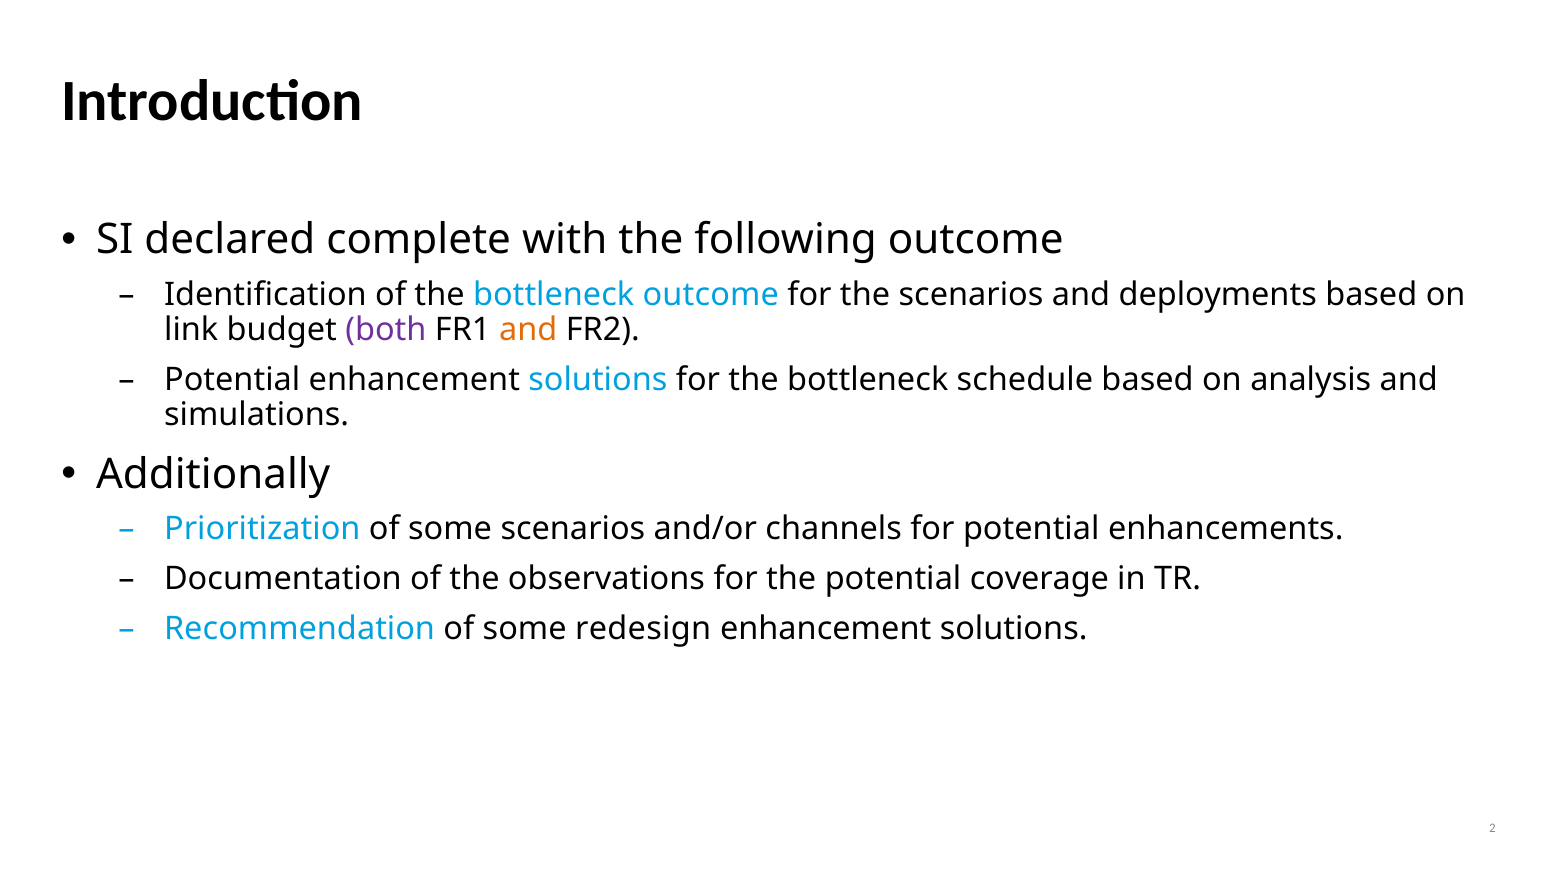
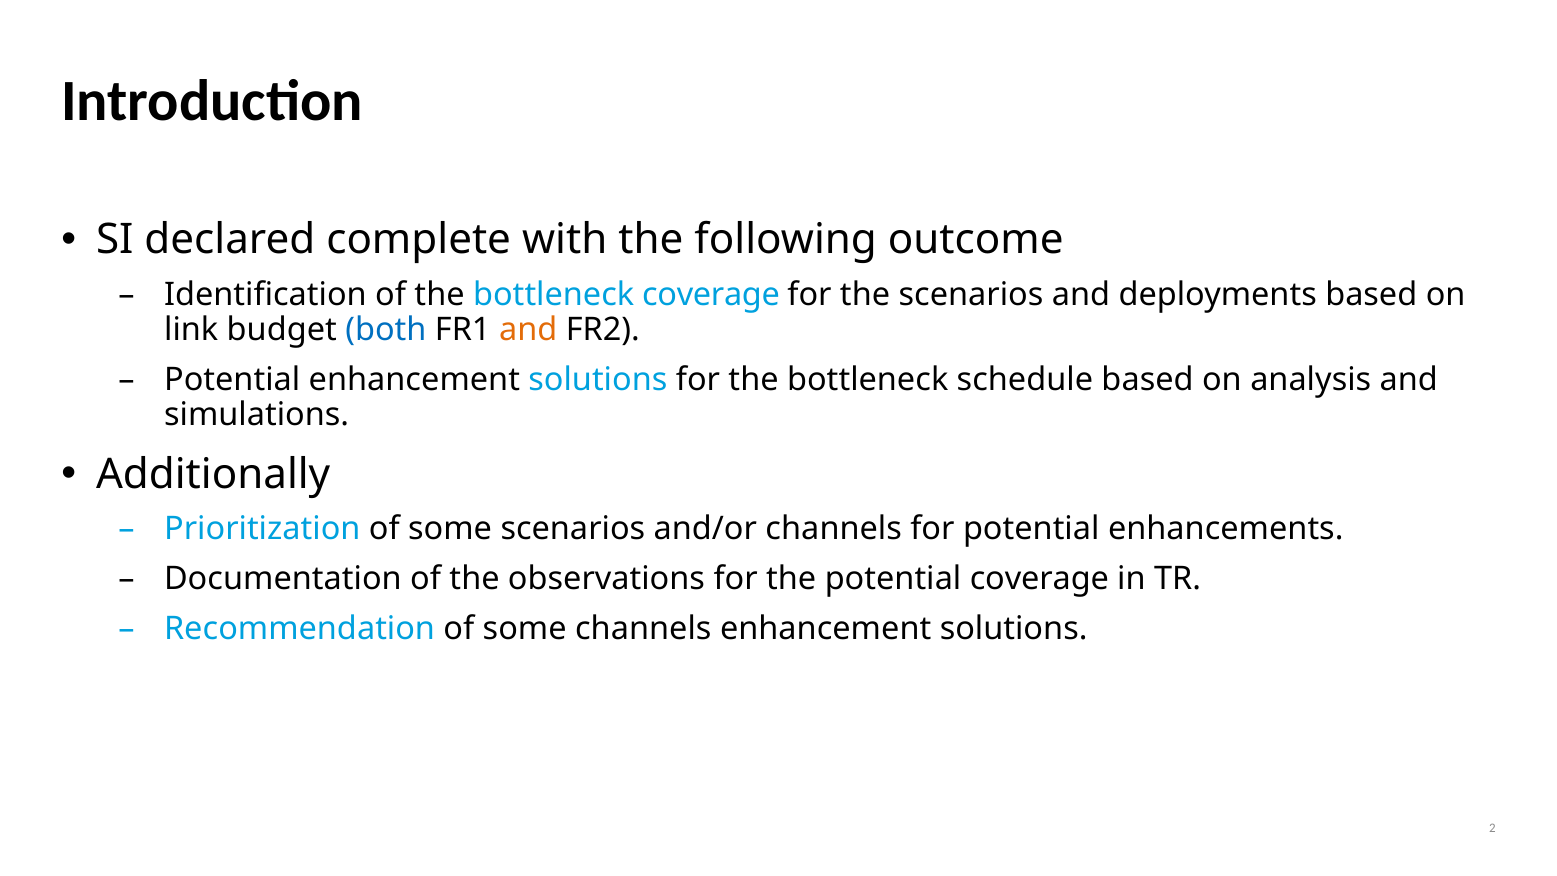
bottleneck outcome: outcome -> coverage
both colour: purple -> blue
some redesign: redesign -> channels
